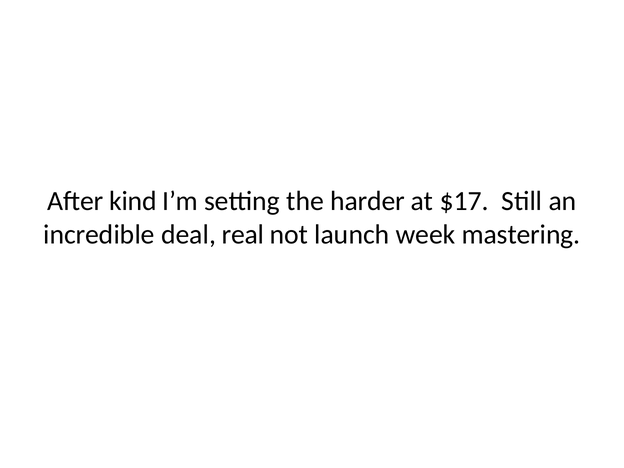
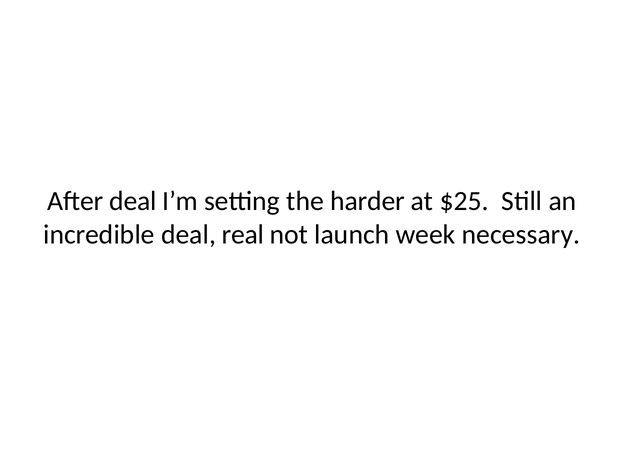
After kind: kind -> deal
$17: $17 -> $25
mastering: mastering -> necessary
